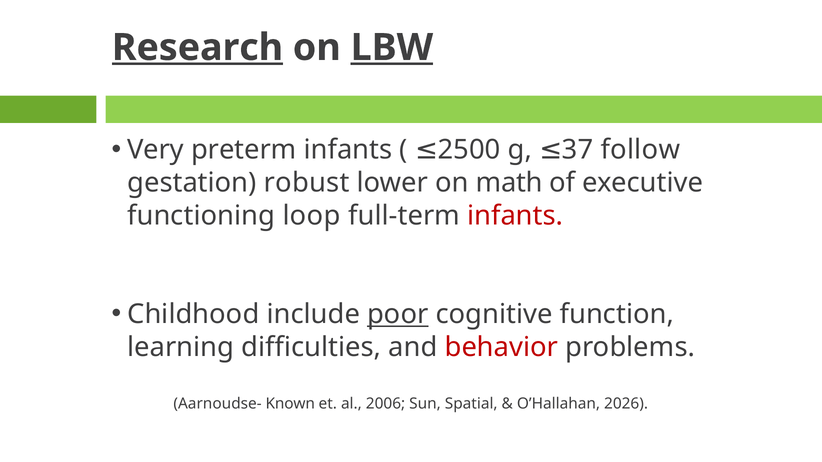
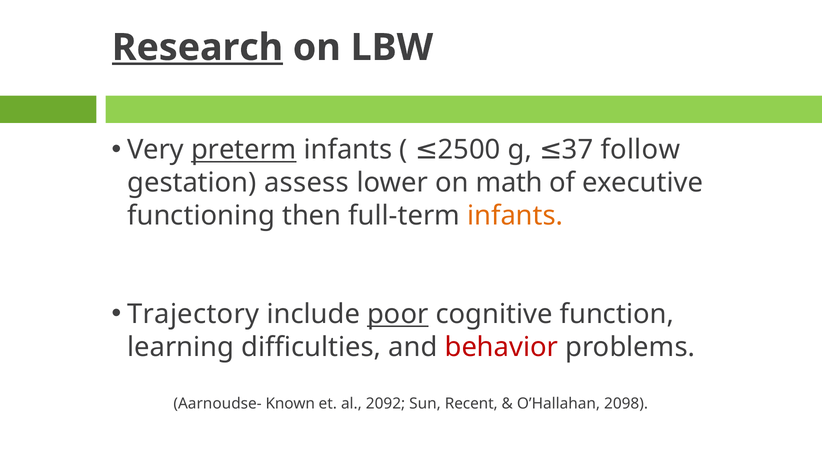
LBW underline: present -> none
preterm underline: none -> present
robust: robust -> assess
loop: loop -> then
infants at (515, 216) colour: red -> orange
Childhood: Childhood -> Trajectory
2006: 2006 -> 2092
Spatial: Spatial -> Recent
2026: 2026 -> 2098
